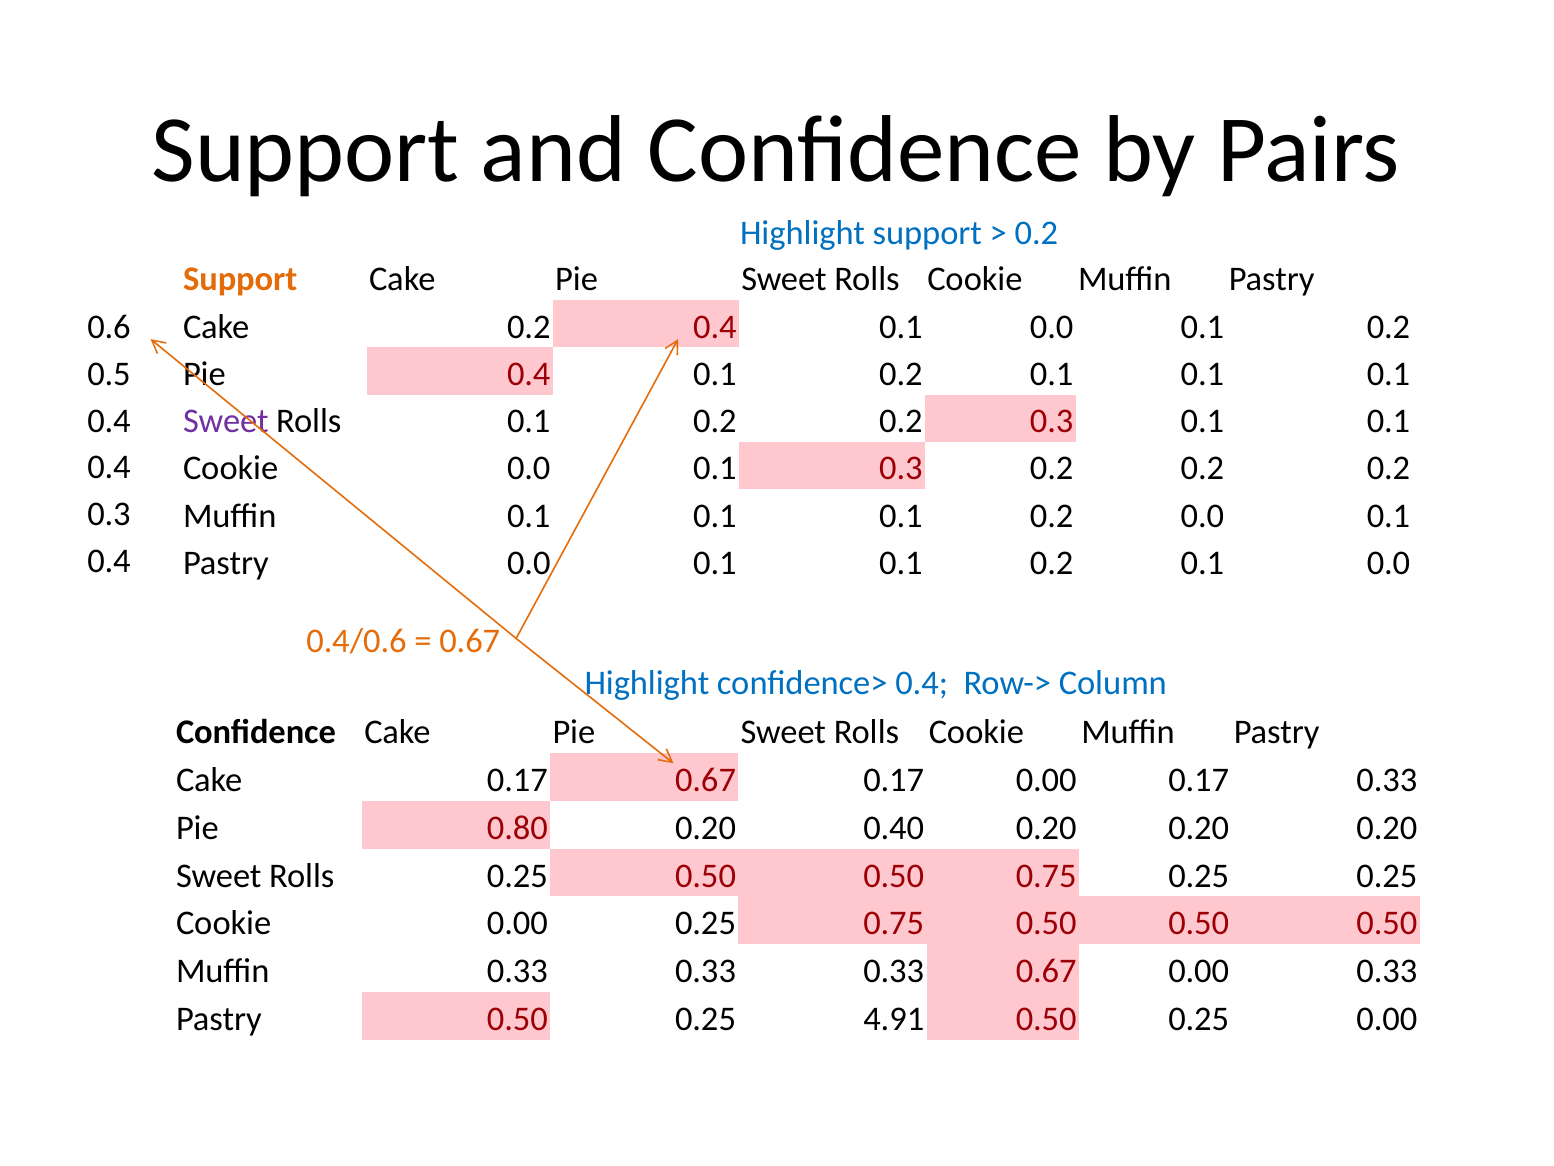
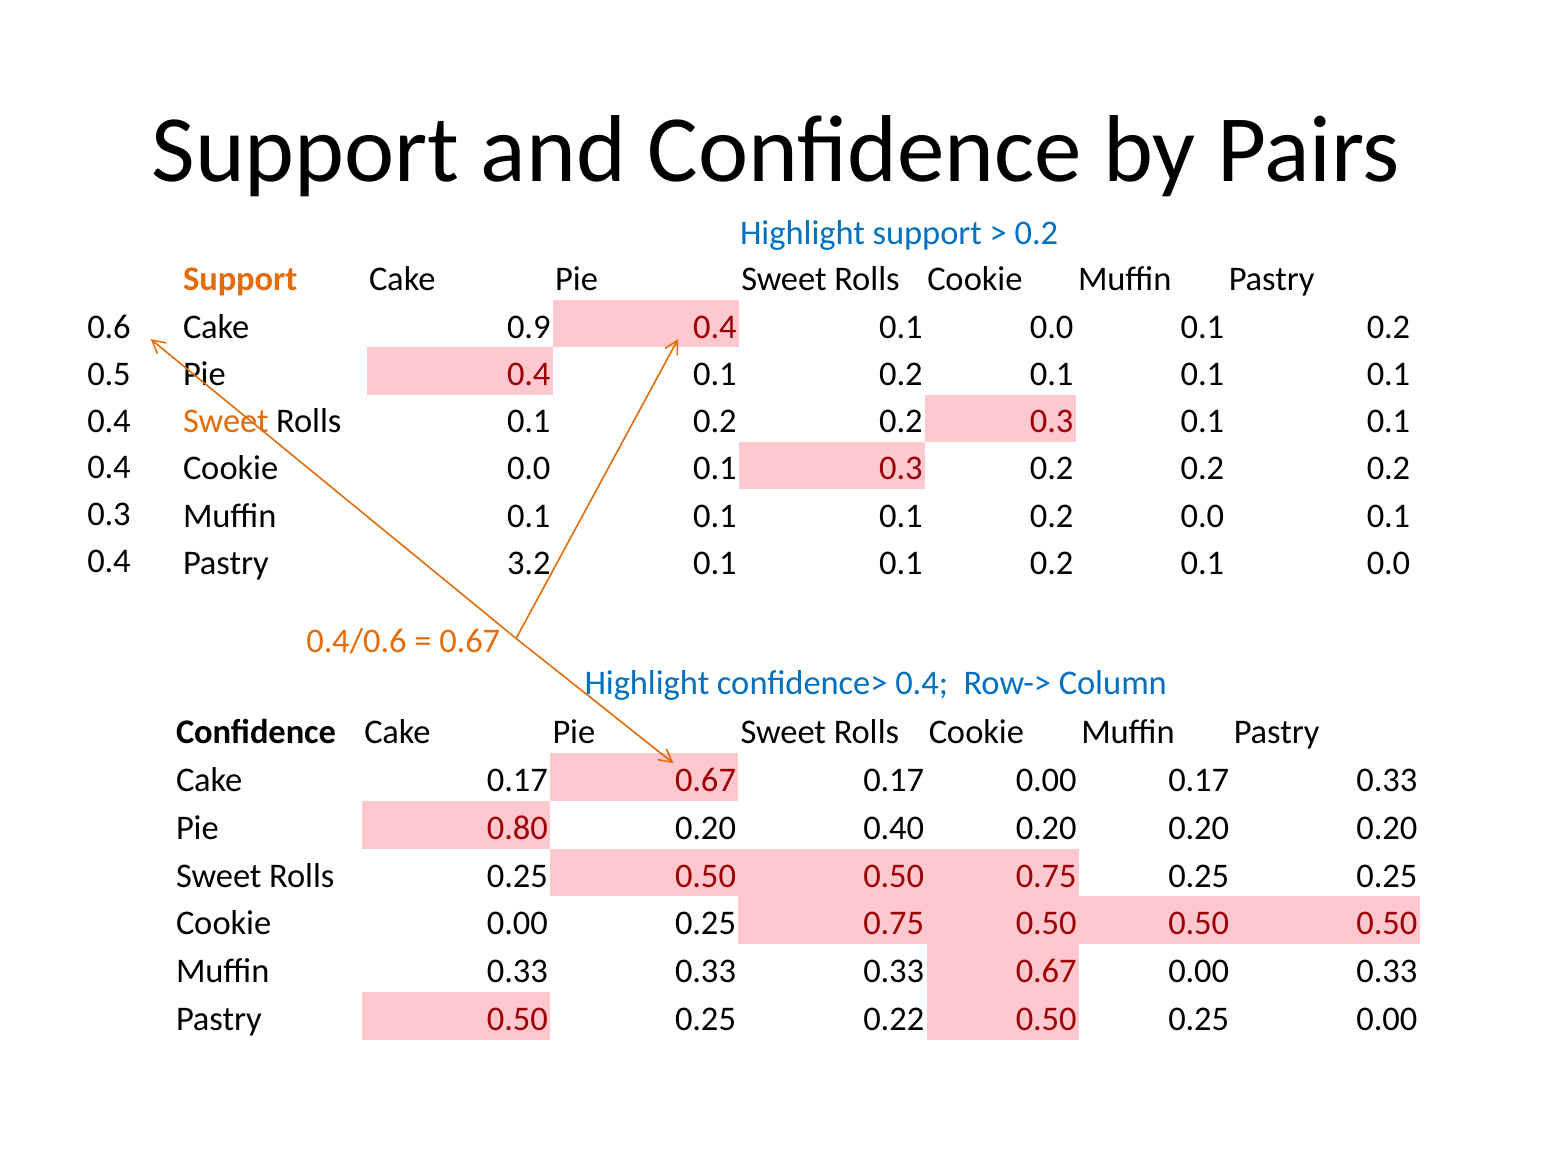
Cake 0.2: 0.2 -> 0.9
Sweet at (226, 421) colour: purple -> orange
Pastry 0.0: 0.0 -> 3.2
4.91: 4.91 -> 0.22
